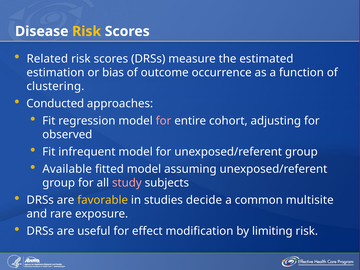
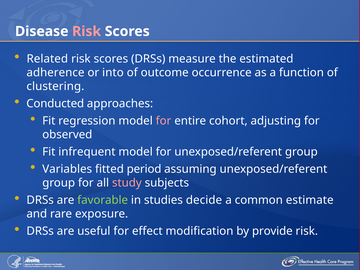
Risk at (87, 31) colour: yellow -> pink
estimation: estimation -> adherence
bias: bias -> into
Available: Available -> Variables
fitted model: model -> period
favorable colour: yellow -> light green
multisite: multisite -> estimate
limiting: limiting -> provide
